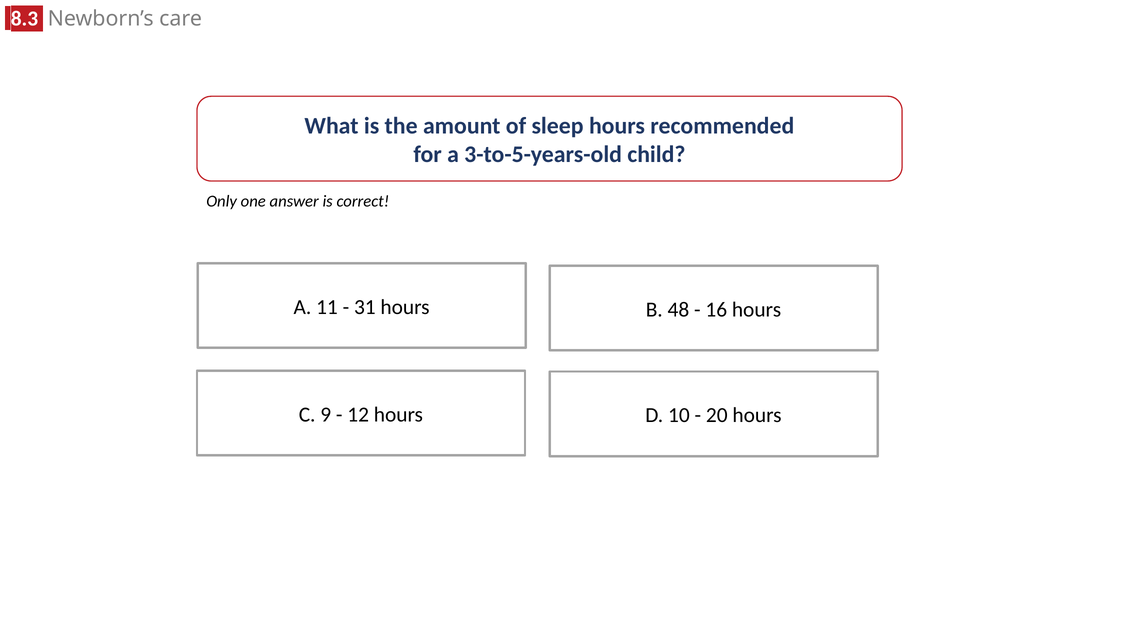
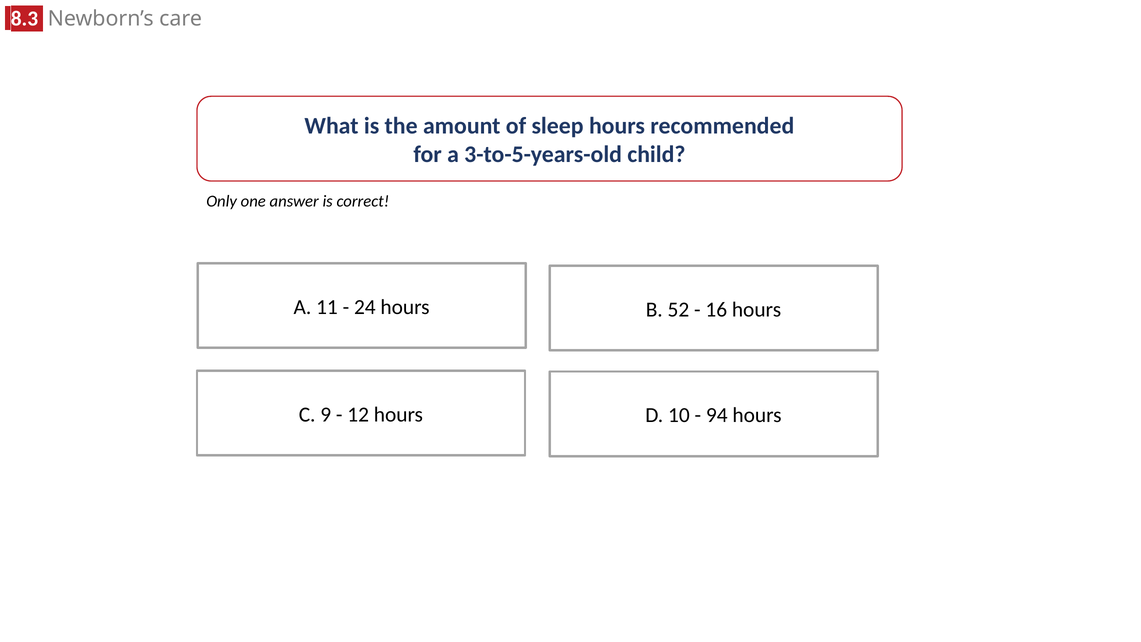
31: 31 -> 24
48: 48 -> 52
20: 20 -> 94
